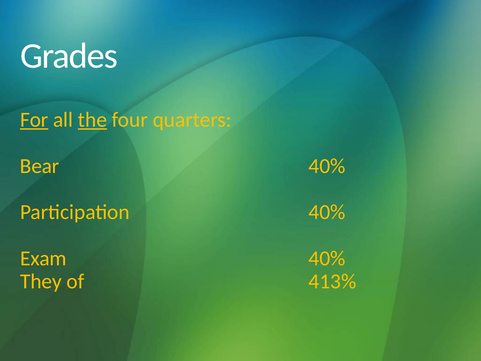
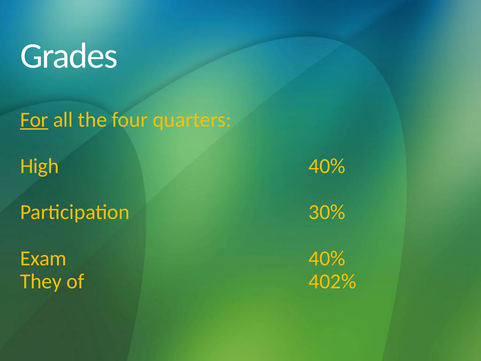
the underline: present -> none
Bear: Bear -> High
Participation 40%: 40% -> 30%
413%: 413% -> 402%
